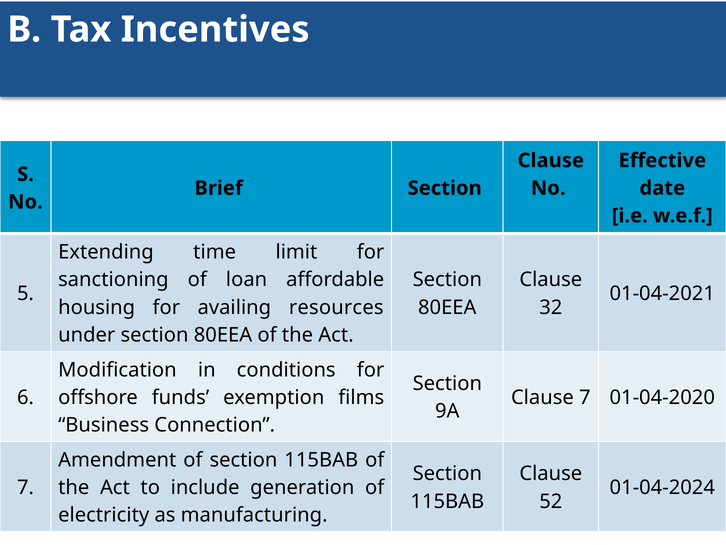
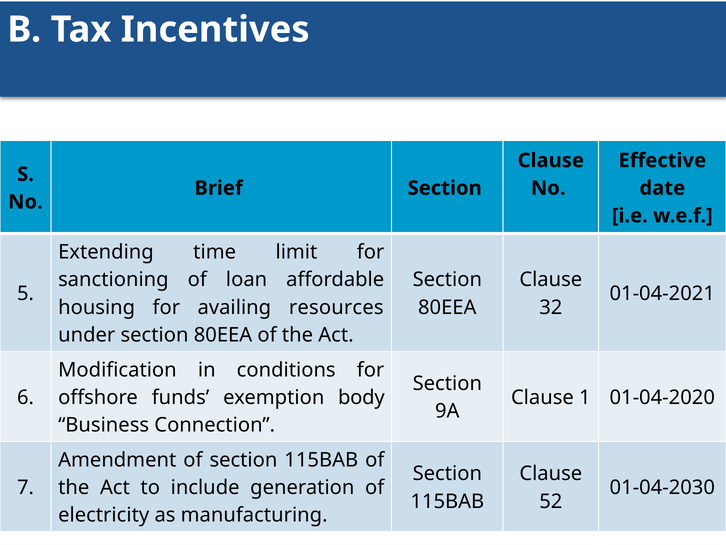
films: films -> body
Clause 7: 7 -> 1
01-04-2024: 01-04-2024 -> 01-04-2030
